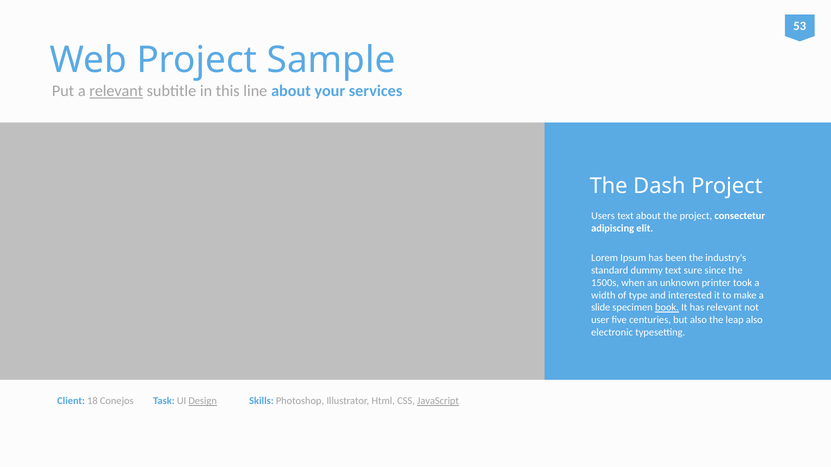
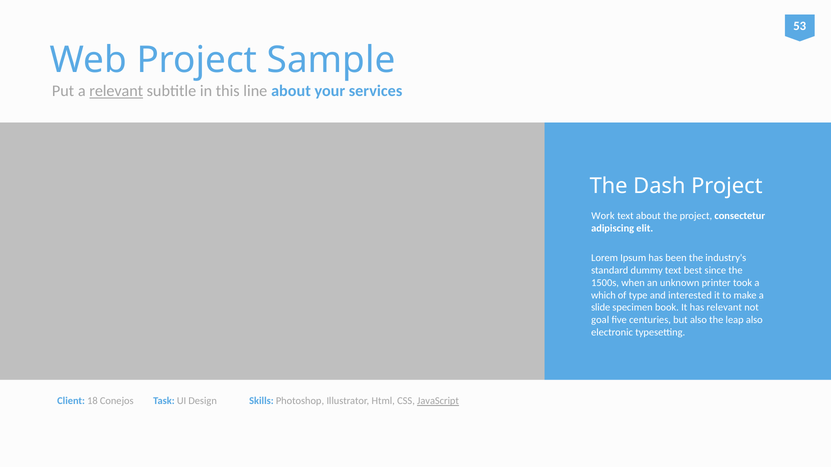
Users: Users -> Work
sure: sure -> best
width: width -> which
book underline: present -> none
user: user -> goal
Design underline: present -> none
